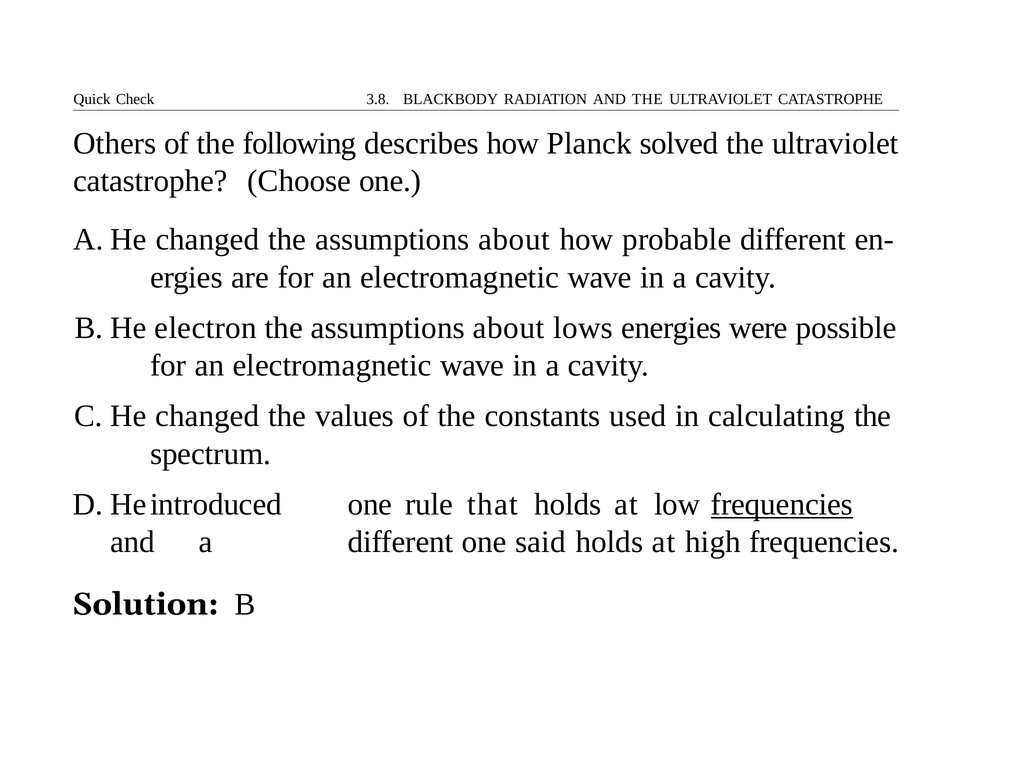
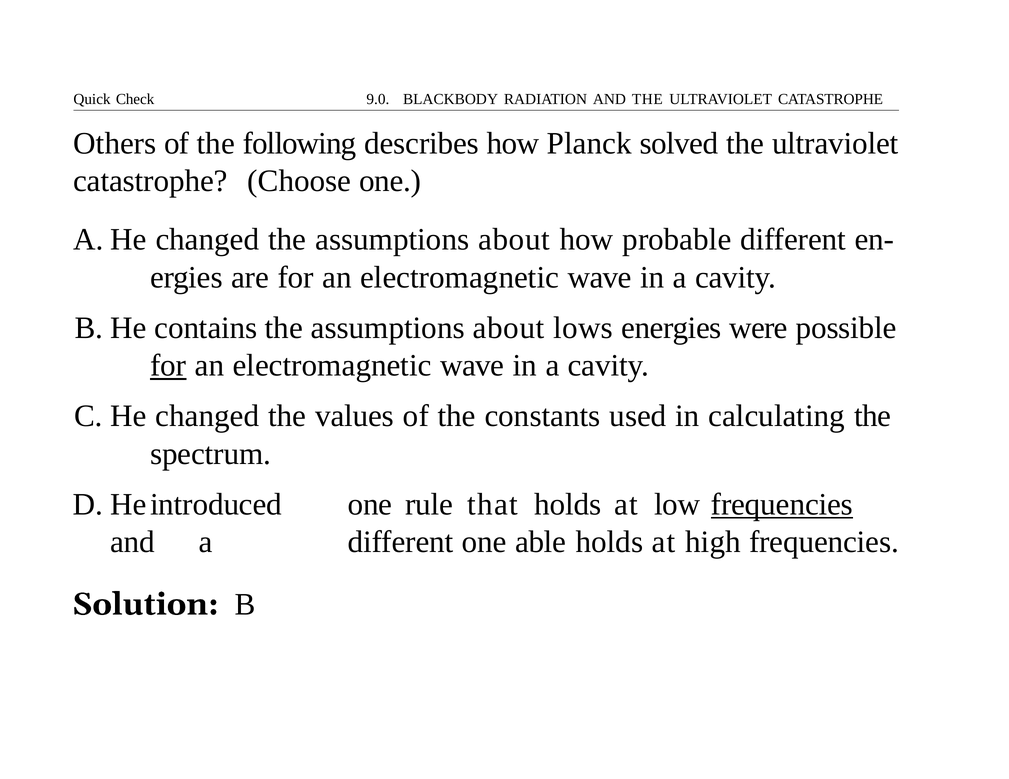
3.8: 3.8 -> 9.0
electron: electron -> contains
for at (168, 366) underline: none -> present
said: said -> able
